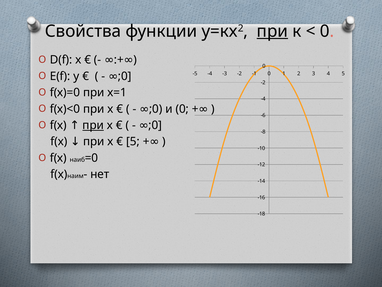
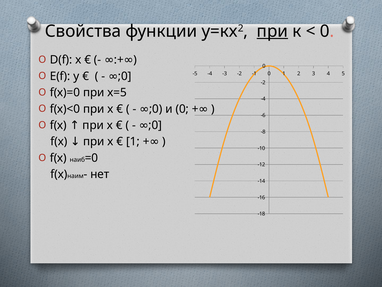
х=1: х=1 -> х=5
при at (93, 125) underline: present -> none
5 at (133, 141): 5 -> 1
